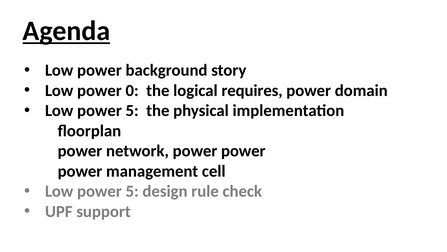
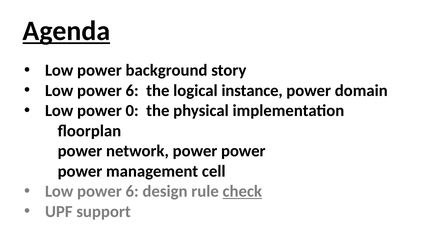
0 at (132, 90): 0 -> 6
requires: requires -> instance
5 at (132, 111): 5 -> 0
5 at (132, 191): 5 -> 6
check underline: none -> present
